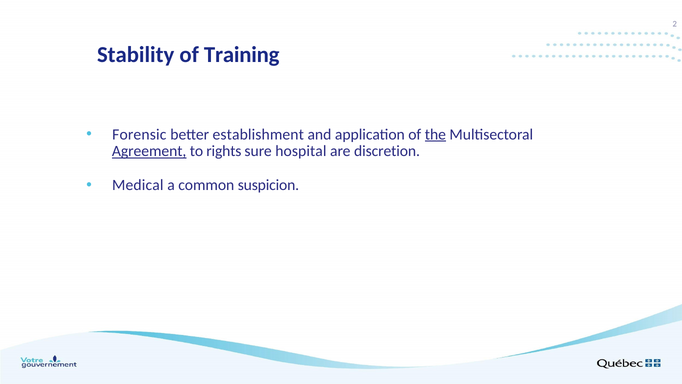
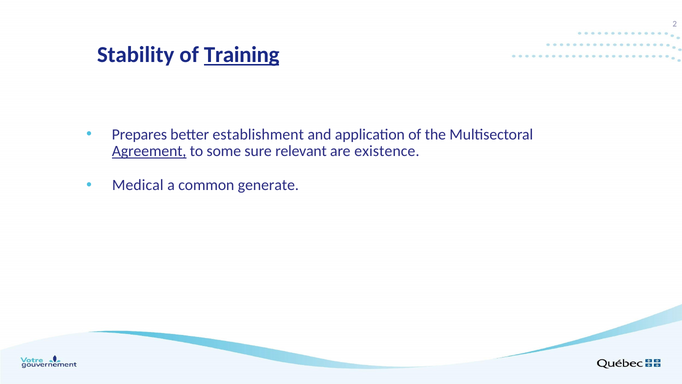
Training underline: none -> present
Forensic: Forensic -> Prepares
the underline: present -> none
rights: rights -> some
hospital: hospital -> relevant
discretion: discretion -> existence
suspicion: suspicion -> generate
